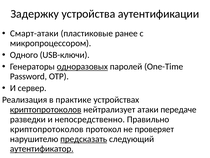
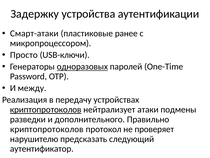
Одного: Одного -> Просто
сервер: сервер -> между
практике: практике -> передачу
передаче: передаче -> подмены
непосредственно: непосредственно -> дополнительного
предсказать underline: present -> none
аутентификатор underline: present -> none
